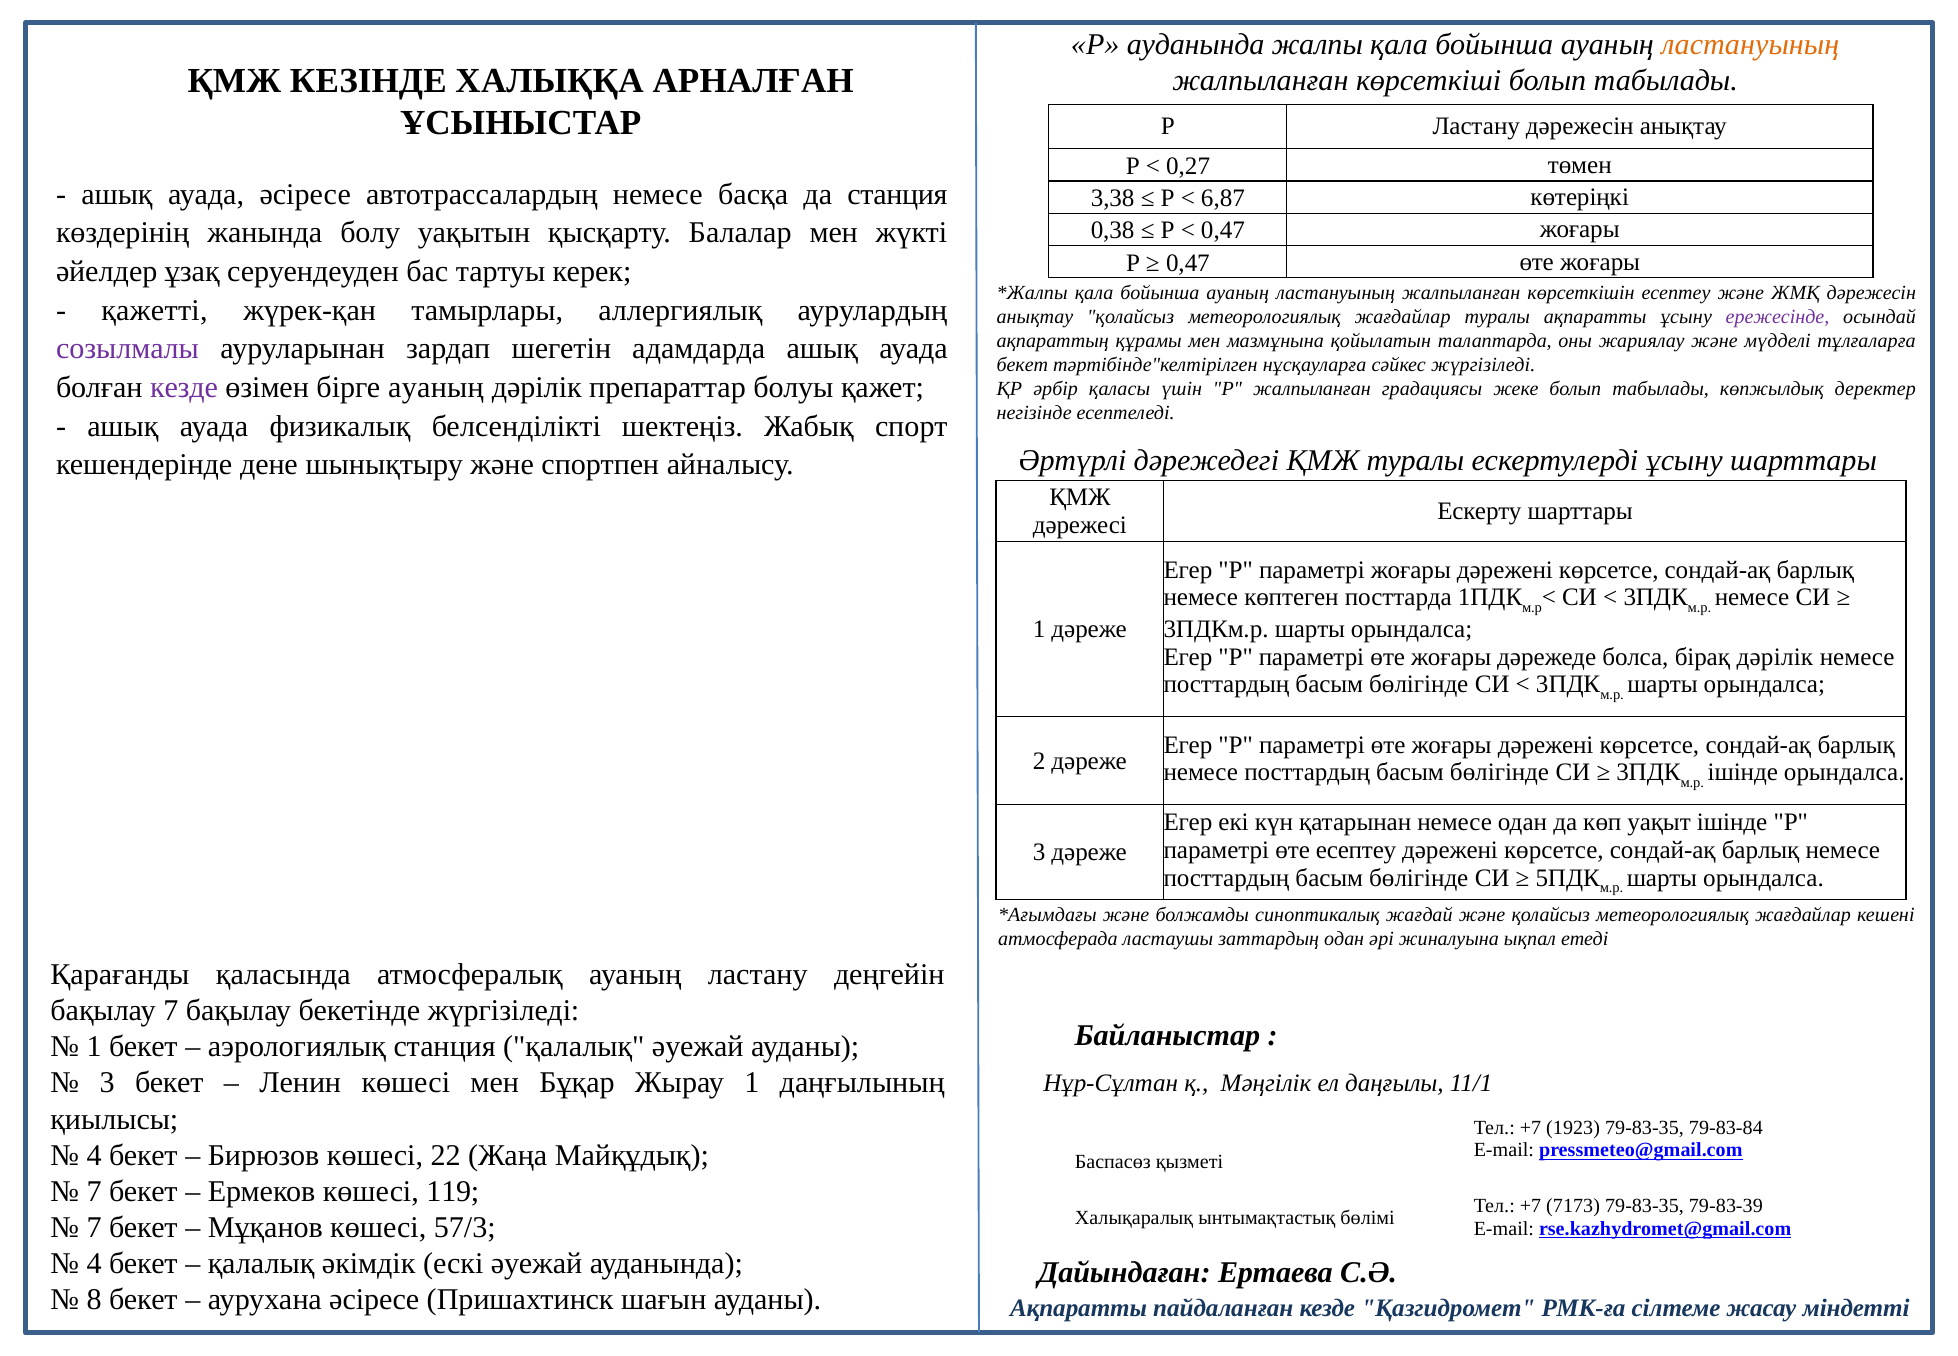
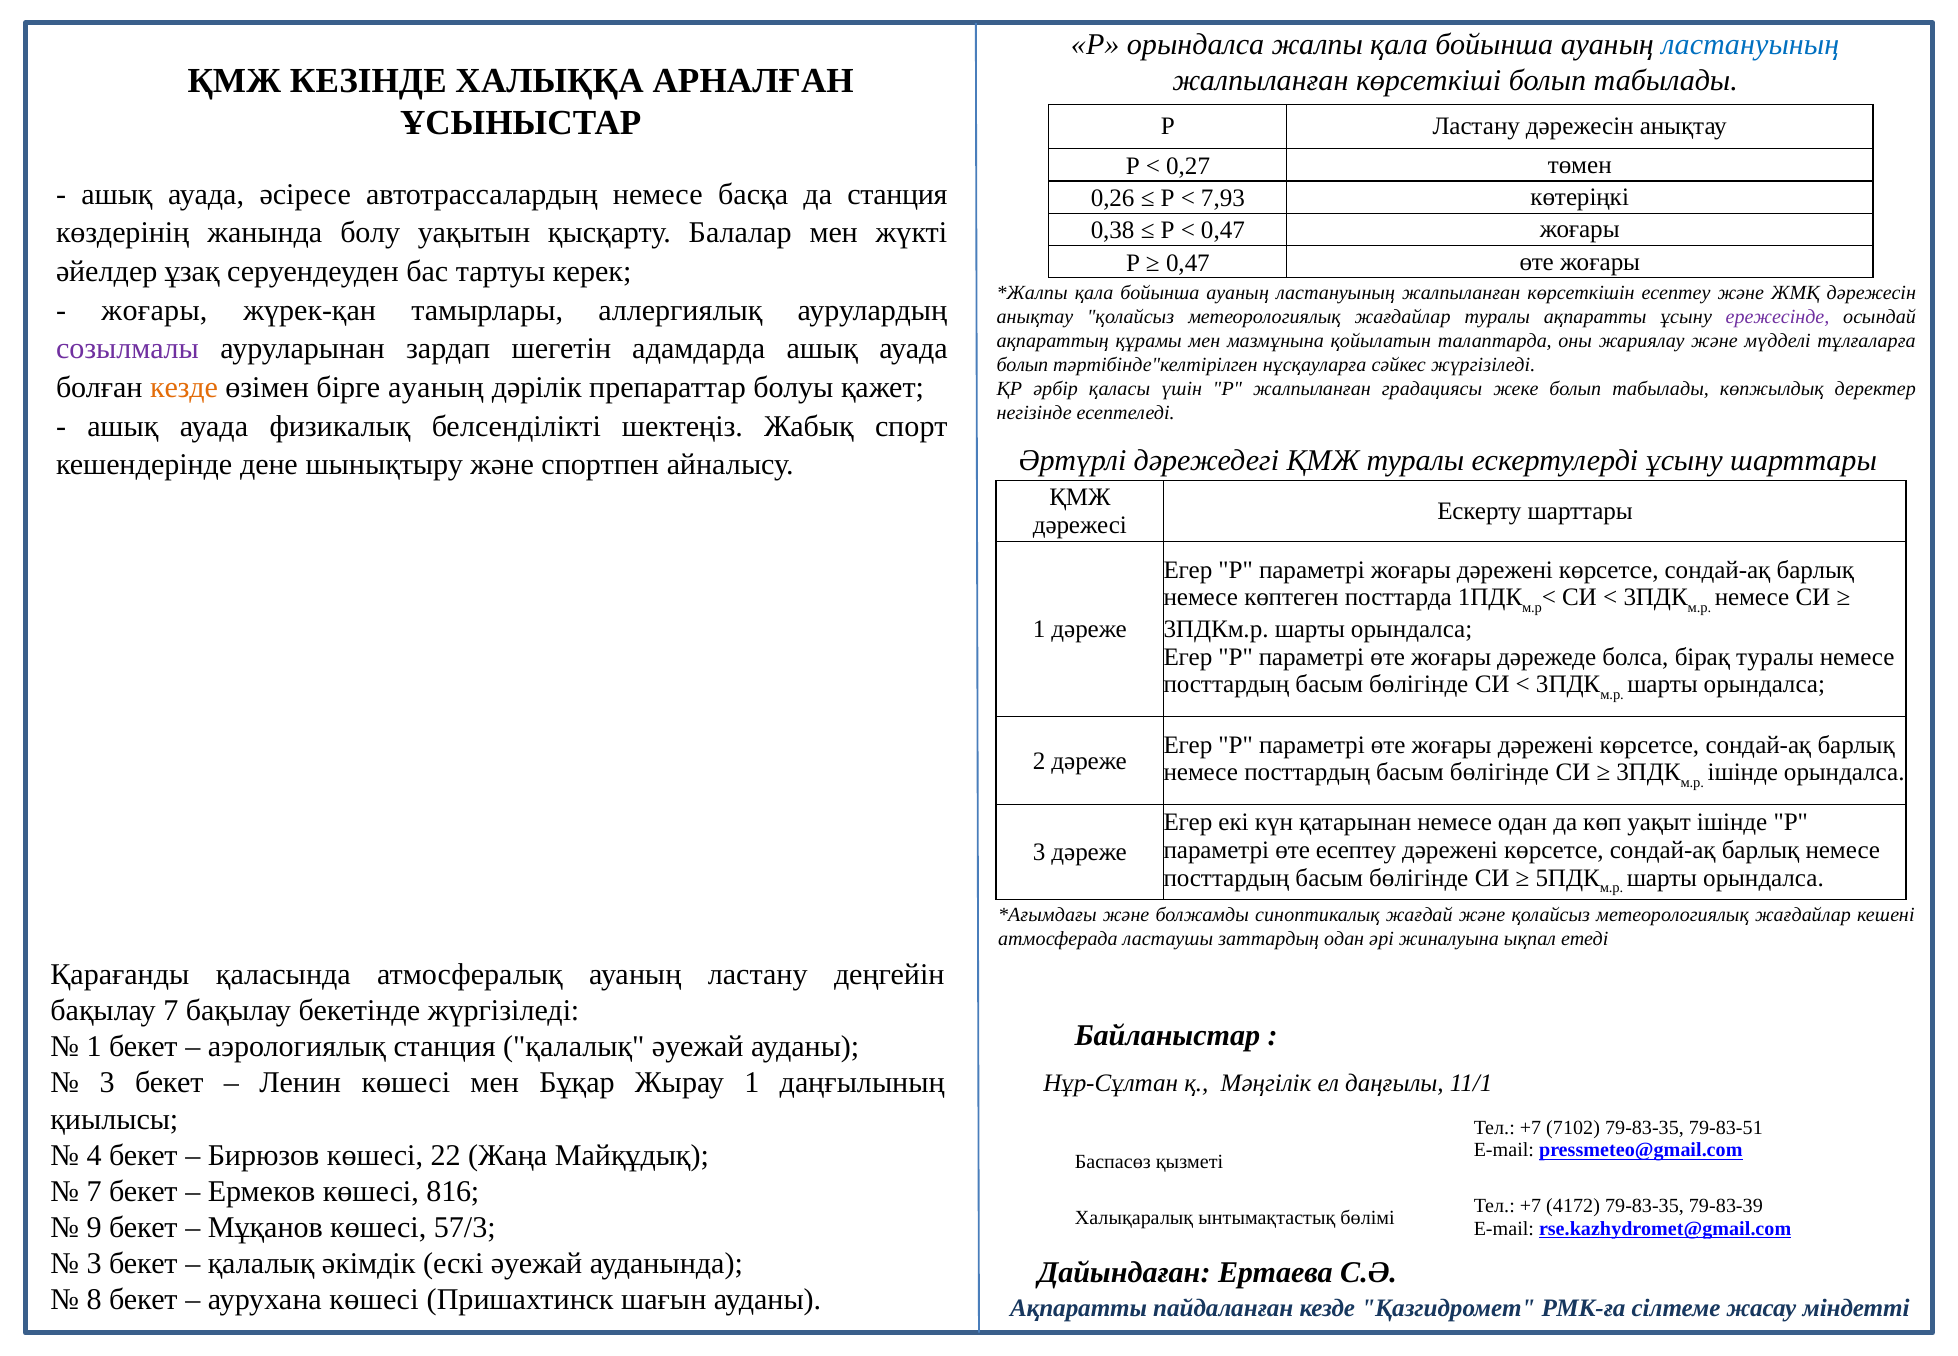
Р ауданында: ауданында -> орындалса
ластануының at (1750, 44) colour: orange -> blue
3,38: 3,38 -> 0,26
6,87: 6,87 -> 7,93
қажетті at (154, 310): қажетті -> жоғары
бекет at (1022, 365): бекет -> болып
кезде at (184, 387) colour: purple -> orange
бірақ дәрілік: дәрілік -> туралы
1923: 1923 -> 7102
79-83-84: 79-83-84 -> 79-83-51
119: 119 -> 816
7173: 7173 -> 4172
7 at (94, 1227): 7 -> 9
4 at (94, 1263): 4 -> 3
аурухана әсіресе: әсіресе -> көшесі
